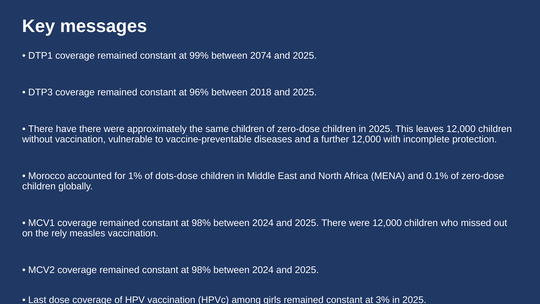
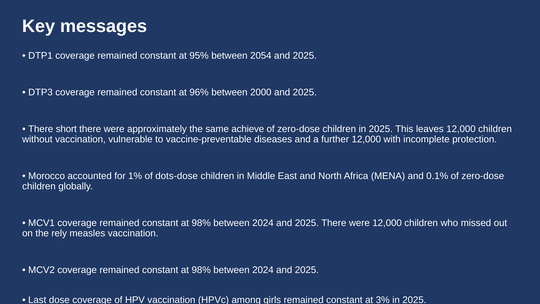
99%: 99% -> 95%
2074: 2074 -> 2054
2018: 2018 -> 2000
have: have -> short
same children: children -> achieve
